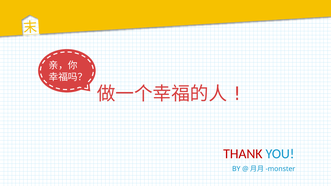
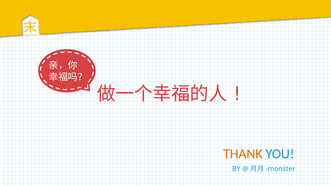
THANK colour: red -> orange
